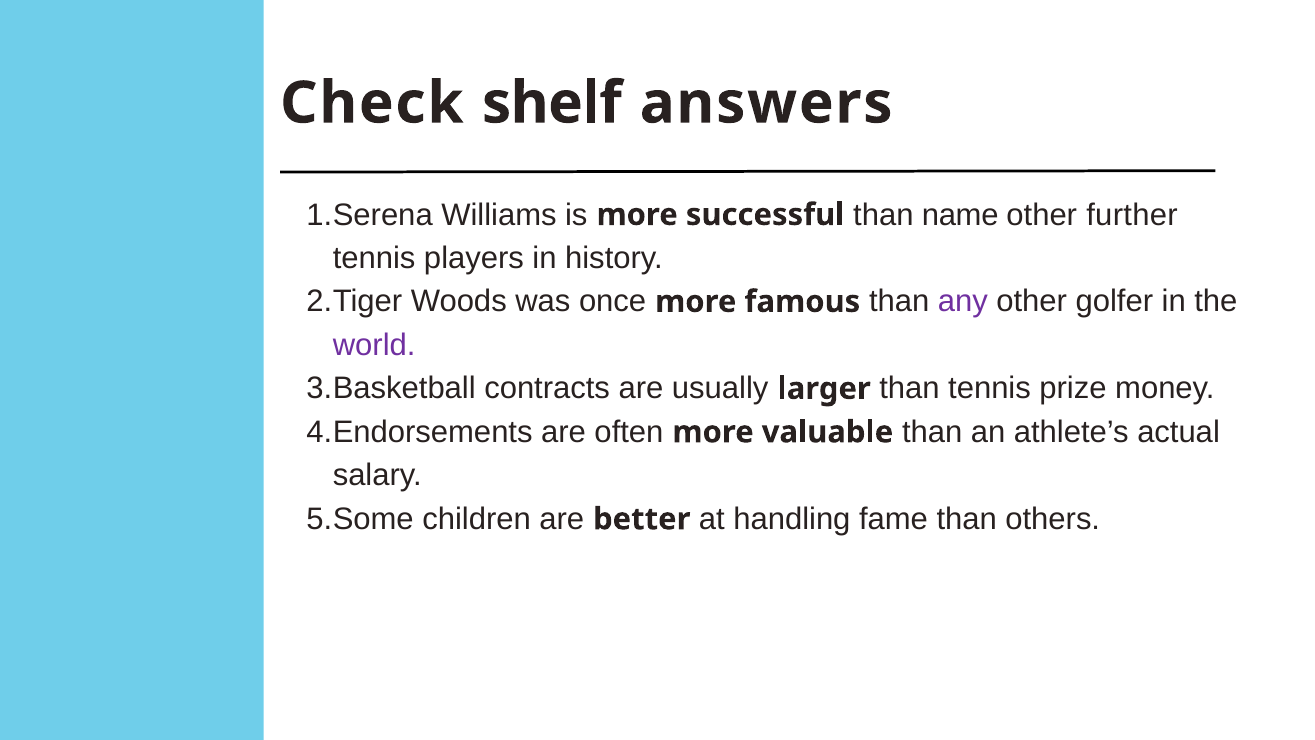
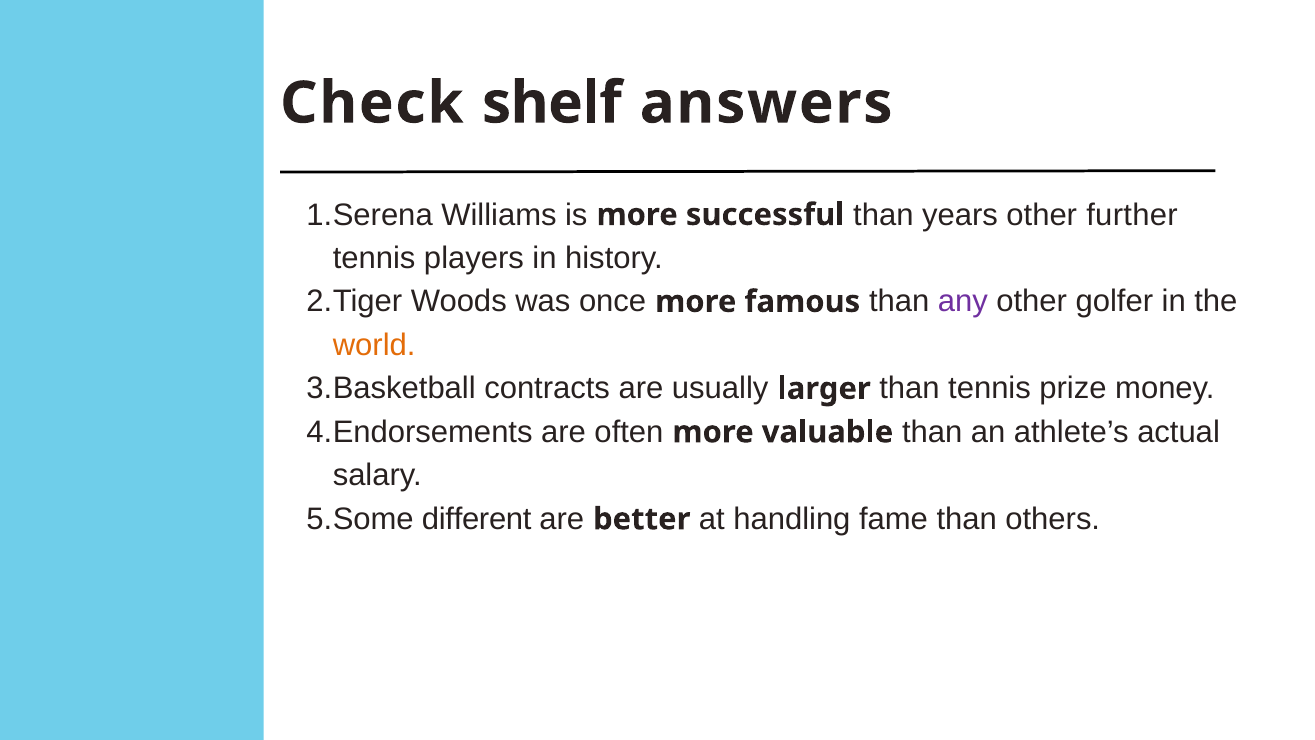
name: name -> years
world colour: purple -> orange
children: children -> different
